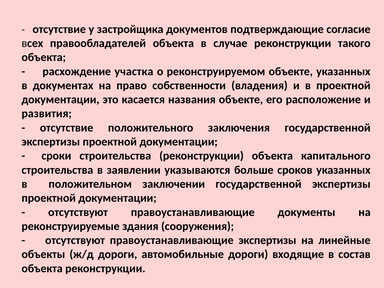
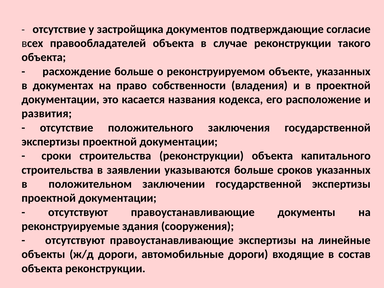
расхождение участка: участка -> больше
названия объекте: объекте -> кодекса
